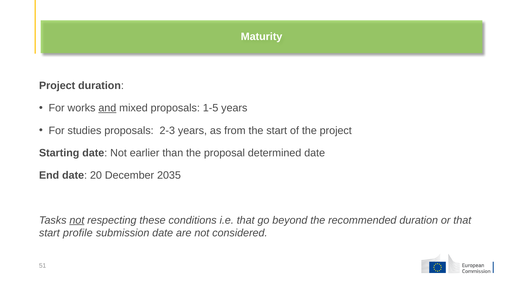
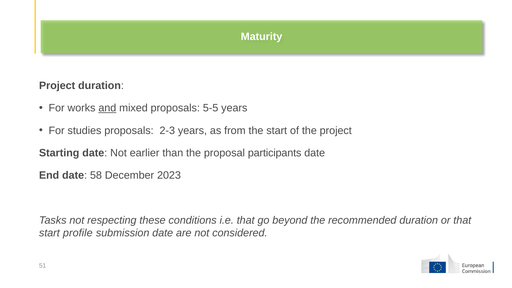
1-5: 1-5 -> 5-5
determined: determined -> participants
20: 20 -> 58
2035: 2035 -> 2023
not at (77, 220) underline: present -> none
